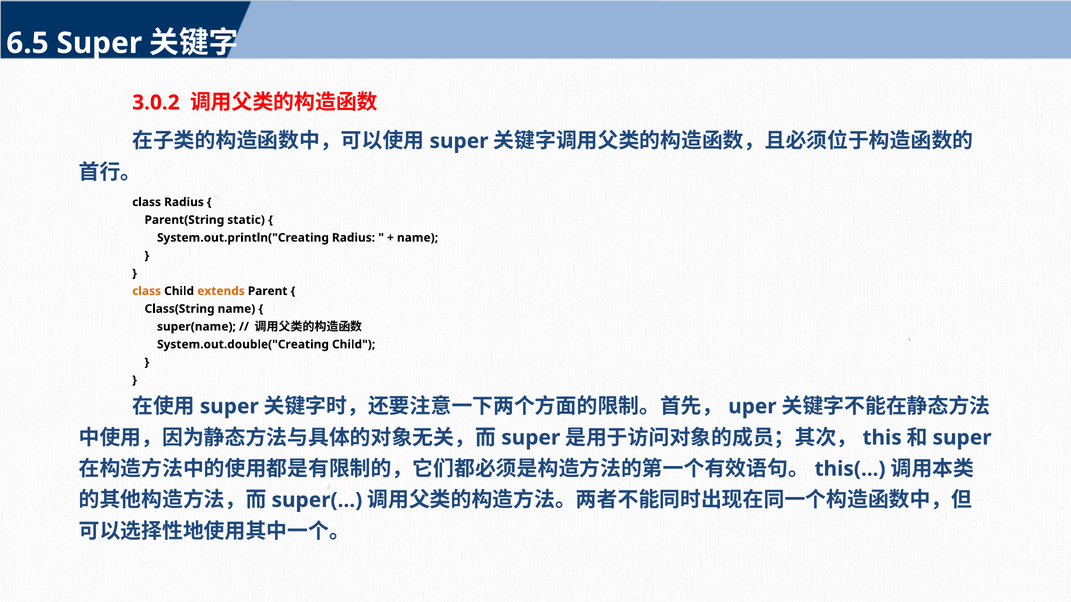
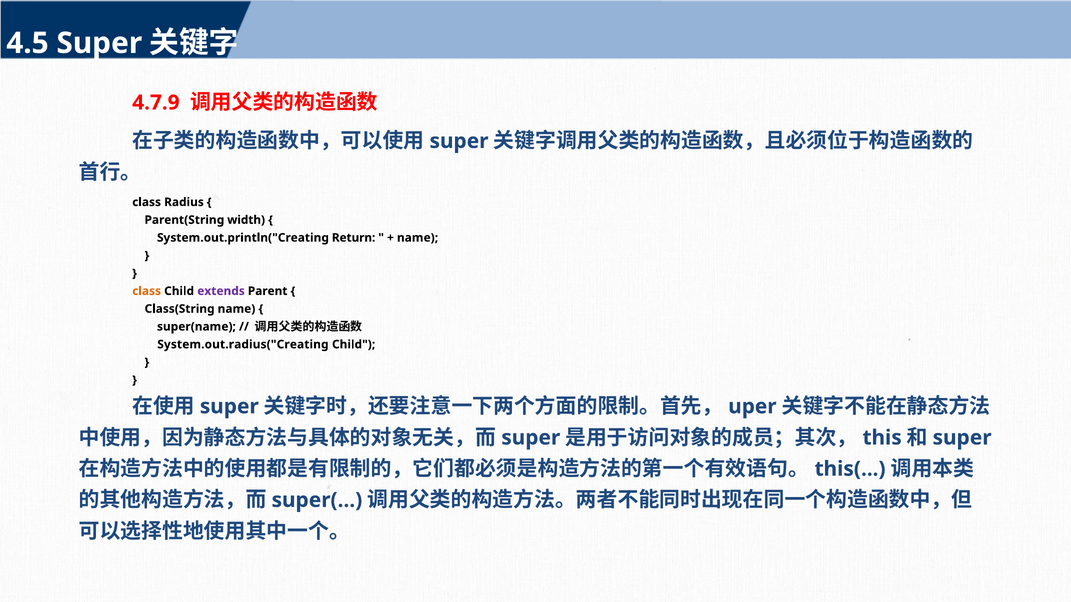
6.5: 6.5 -> 4.5
3.0.2: 3.0.2 -> 4.7.9
static: static -> width
System.out.println("Creating Radius: Radius -> Return
extends colour: orange -> purple
System.out.double("Creating: System.out.double("Creating -> System.out.radius("Creating
